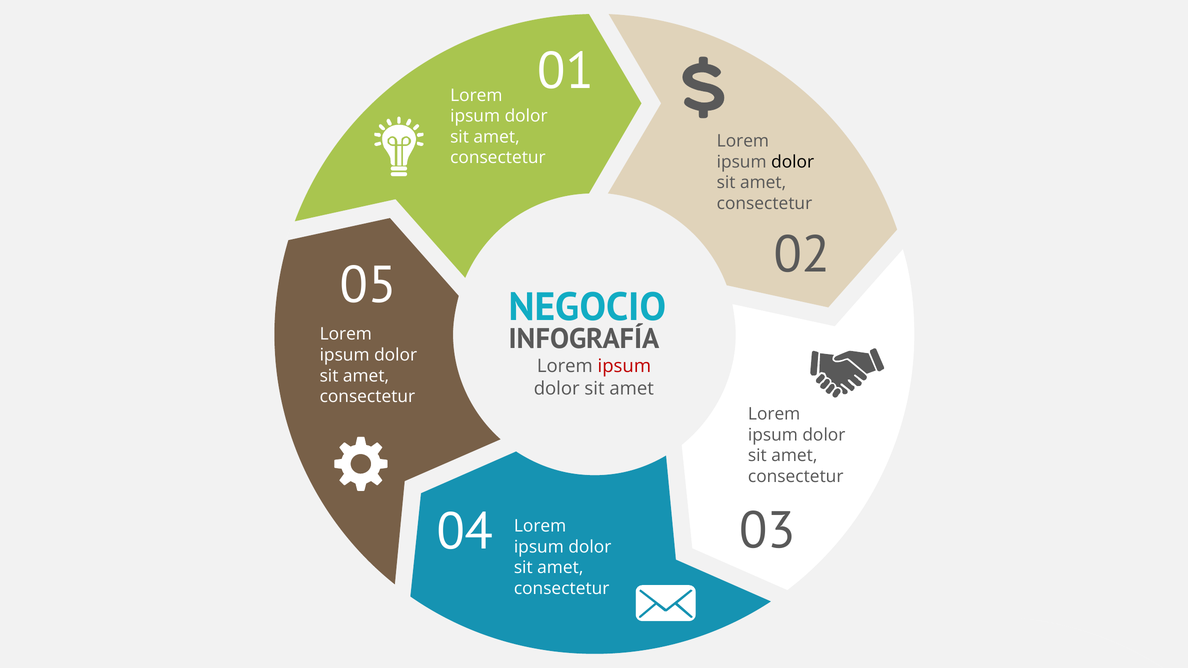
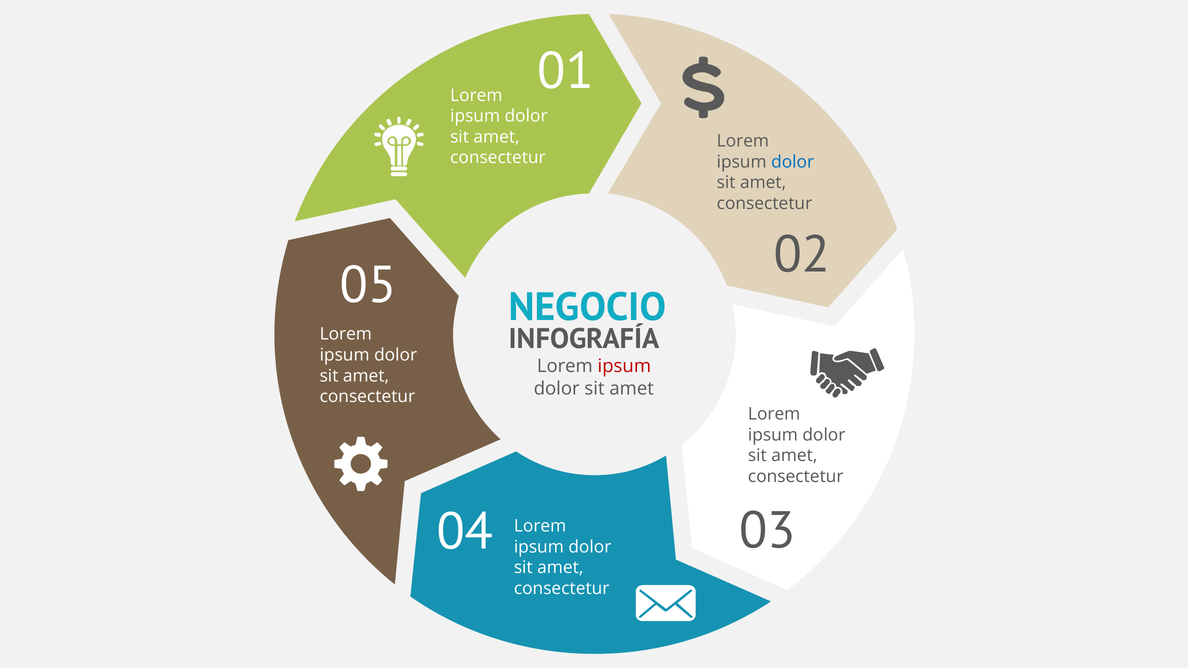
dolor at (793, 162) colour: black -> blue
